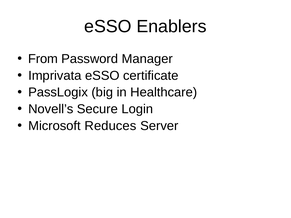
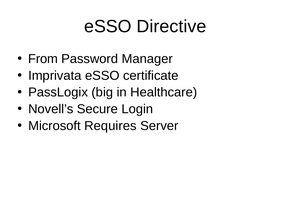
Enablers: Enablers -> Directive
Reduces: Reduces -> Requires
